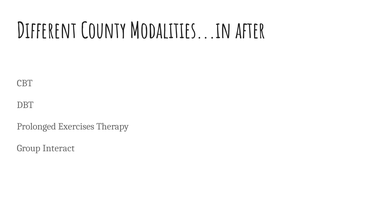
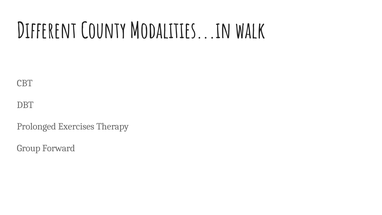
after: after -> walk
Interact: Interact -> Forward
